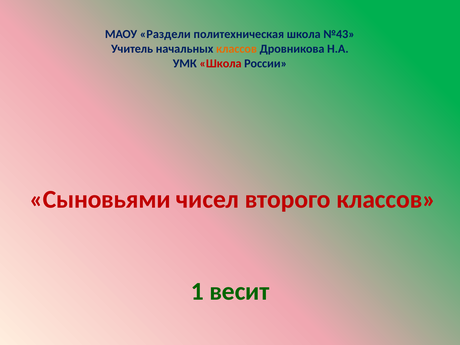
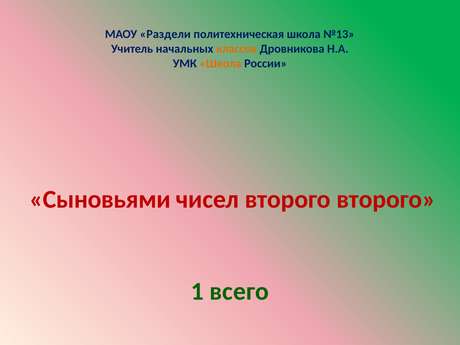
№43: №43 -> №13
Школа at (221, 63) colour: red -> orange
второго классов: классов -> второго
весит: весит -> всего
